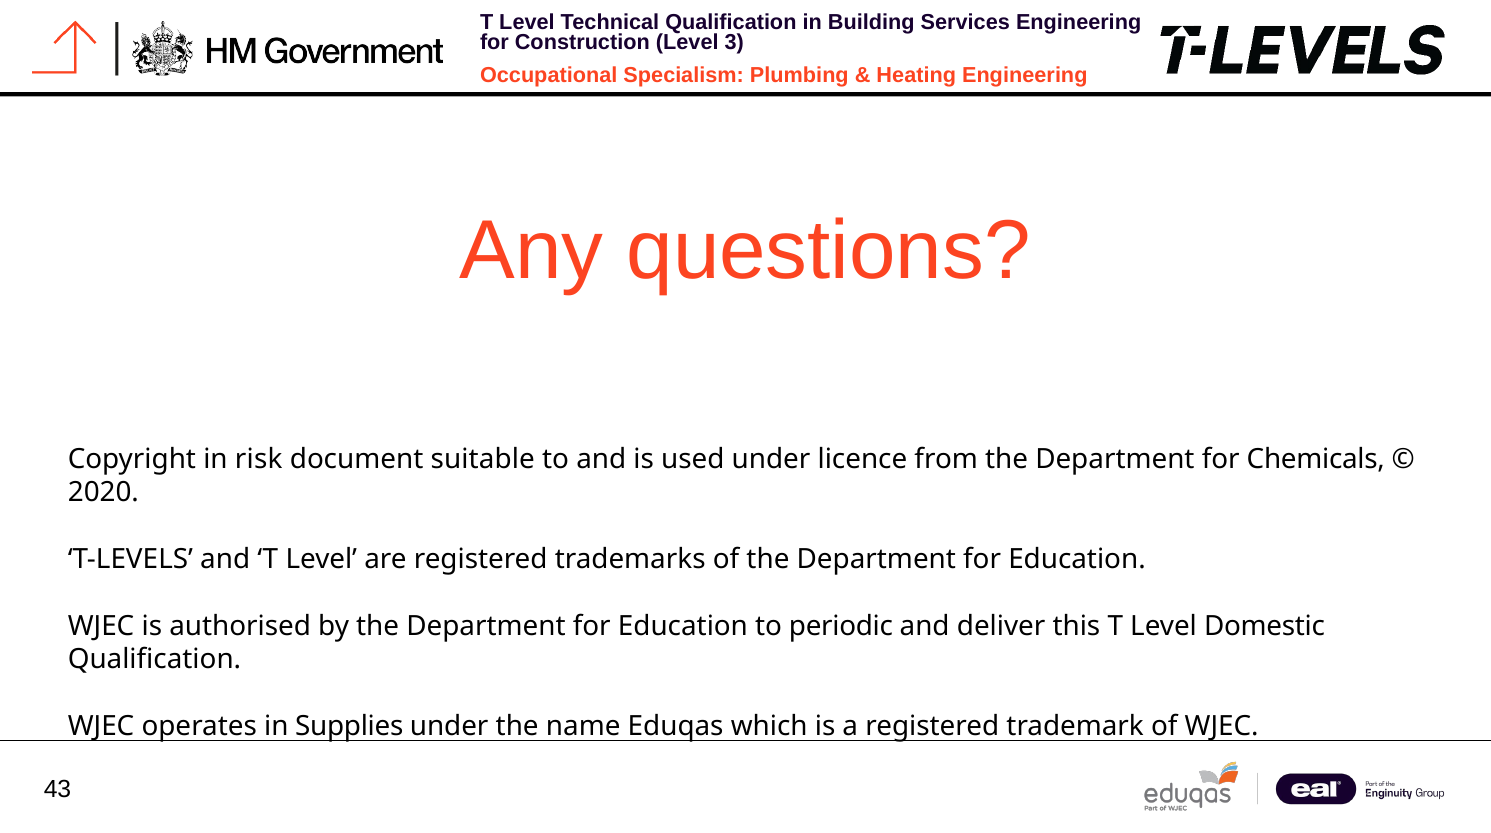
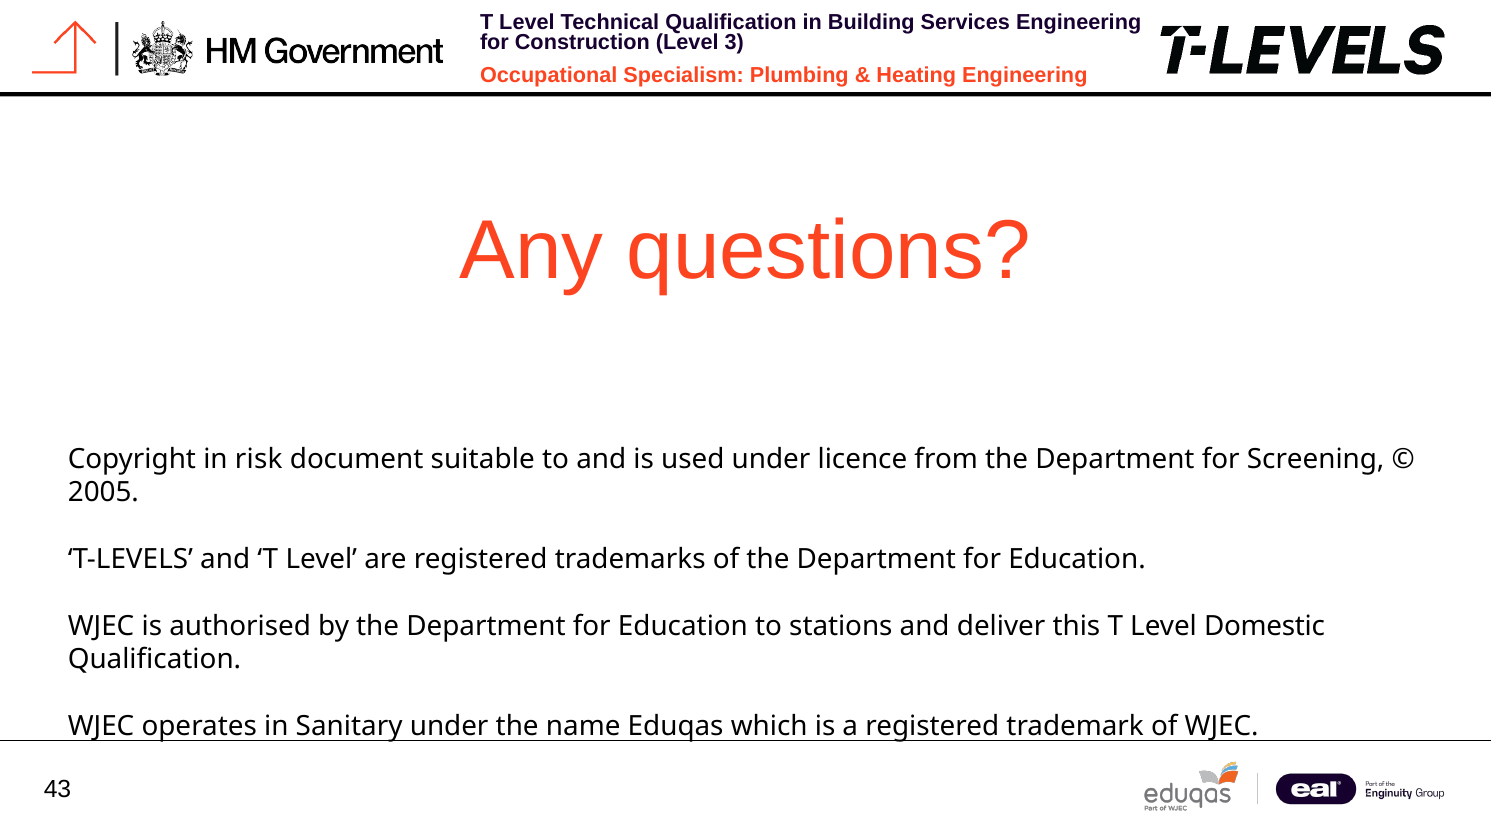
Chemicals: Chemicals -> Screening
2020: 2020 -> 2005
periodic: periodic -> stations
Supplies: Supplies -> Sanitary
